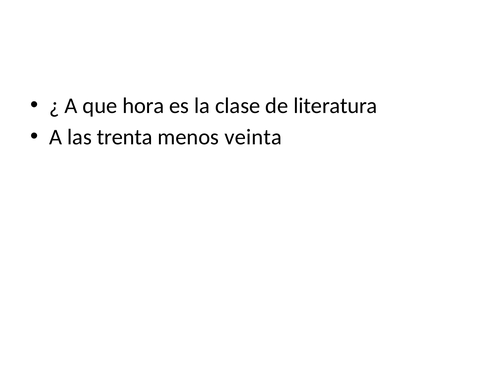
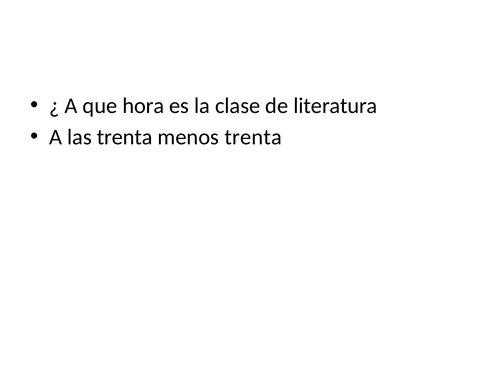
menos veinta: veinta -> trenta
